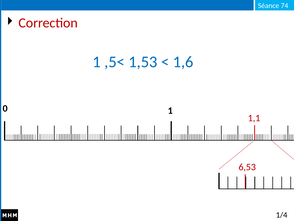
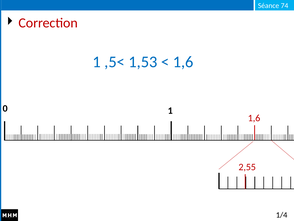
1,1 at (254, 118): 1,1 -> 1,6
6,53: 6,53 -> 2,55
